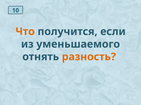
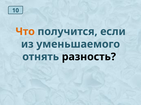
разность colour: orange -> black
